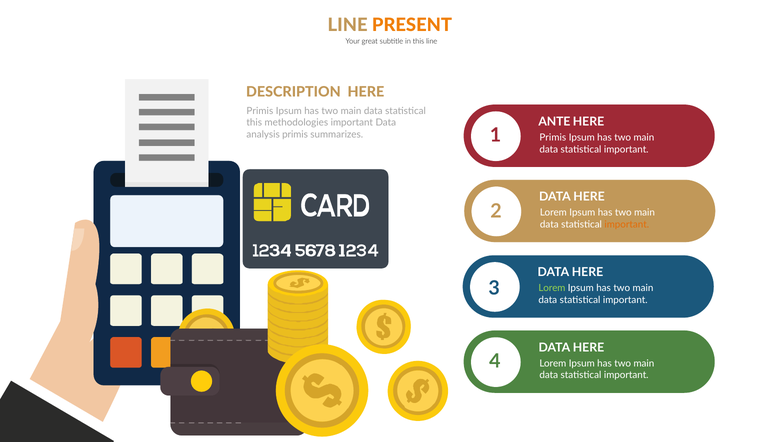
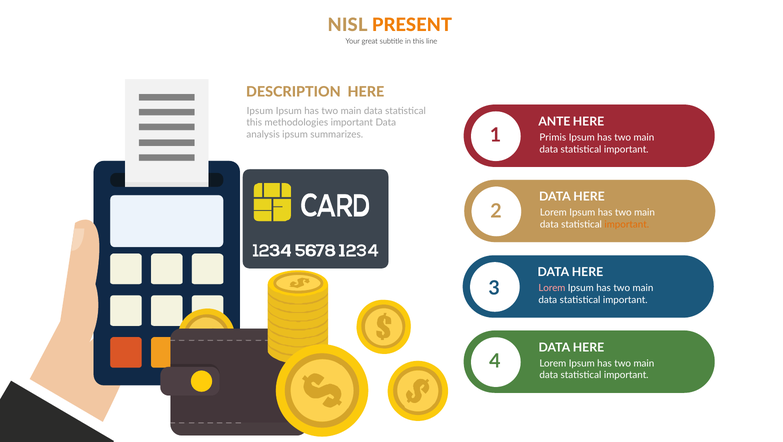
LINE at (348, 25): LINE -> NISL
Primis at (260, 111): Primis -> Ipsum
analysis primis: primis -> ipsum
Lorem at (552, 288) colour: light green -> pink
